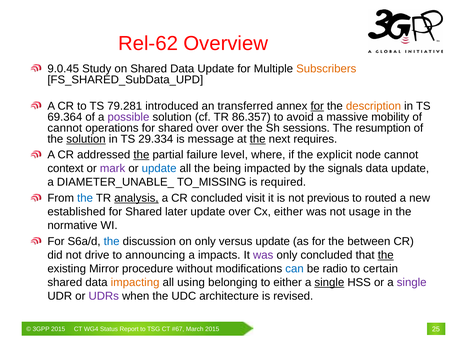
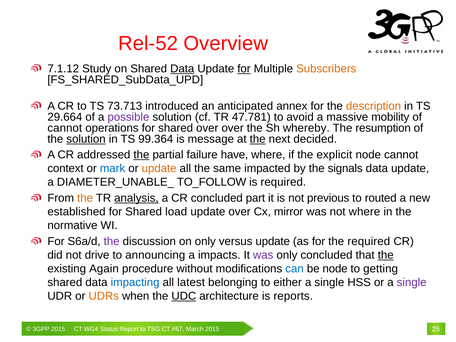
Rel-62: Rel-62 -> Rel-52
9.0.45: 9.0.45 -> 7.1.12
Data at (182, 69) underline: none -> present
for at (244, 69) underline: none -> present
79.281: 79.281 -> 73.713
transferred: transferred -> anticipated
for at (317, 106) underline: present -> none
69.364: 69.364 -> 29.664
86.357: 86.357 -> 47.781
sessions: sessions -> whereby
29.334: 29.334 -> 99.364
requires: requires -> decided
level: level -> have
mark colour: purple -> blue
update at (159, 169) colour: blue -> orange
being: being -> same
TO_MISSING: TO_MISSING -> TO_FOLLOW
the at (85, 198) colour: blue -> orange
visit: visit -> part
later: later -> load
Cx either: either -> mirror
not usage: usage -> where
the at (112, 241) colour: blue -> purple
the between: between -> required
Mirror: Mirror -> Again
be radio: radio -> node
certain: certain -> getting
impacting colour: orange -> blue
using: using -> latest
single at (329, 283) underline: present -> none
UDRs colour: purple -> orange
UDC underline: none -> present
revised: revised -> reports
